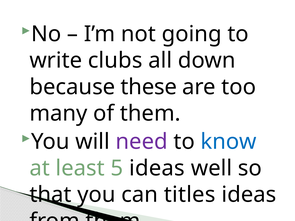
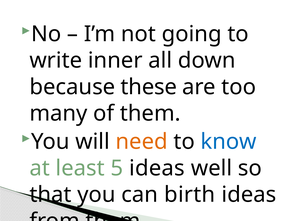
clubs: clubs -> inner
need colour: purple -> orange
titles: titles -> birth
